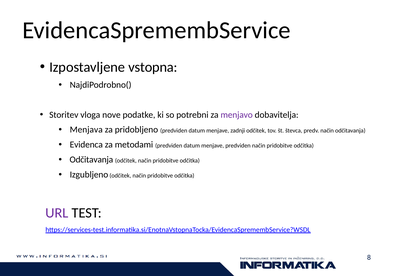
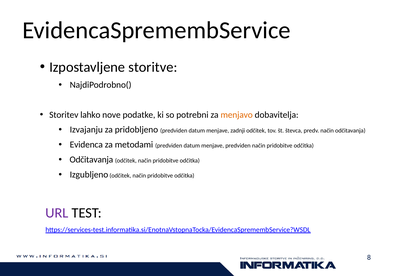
vstopna: vstopna -> storitve
vloga: vloga -> lahko
menjavo colour: purple -> orange
Menjava: Menjava -> Izvajanju
